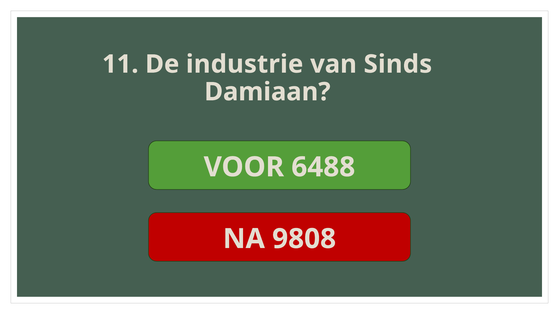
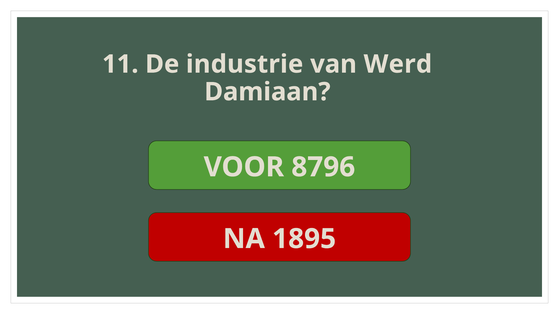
Sinds: Sinds -> Werd
6488: 6488 -> 8796
9808: 9808 -> 1895
